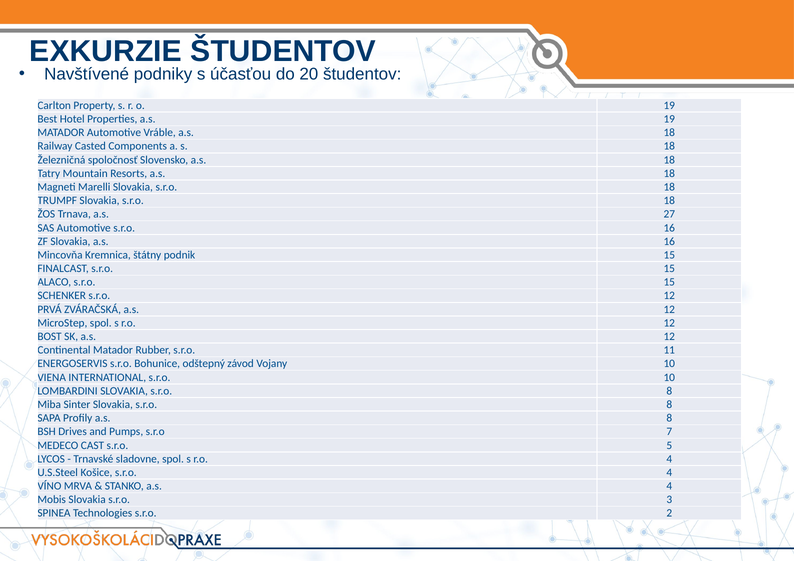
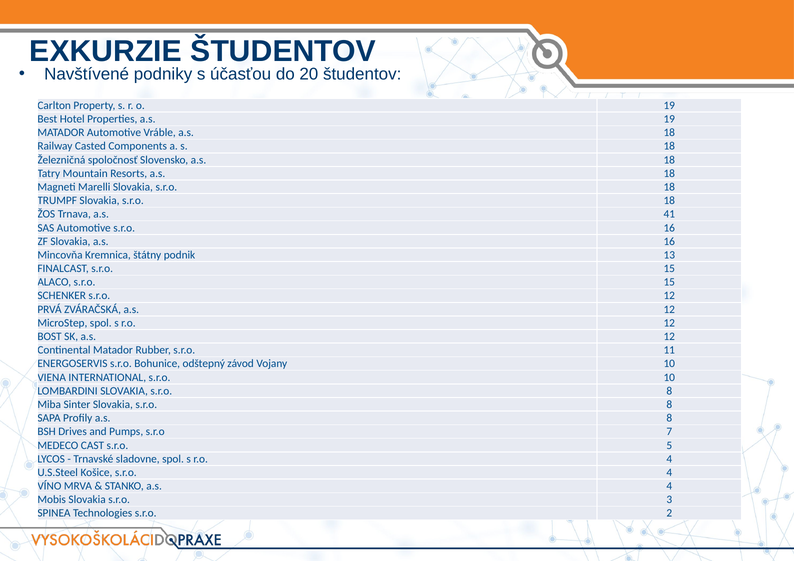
27: 27 -> 41
podnik 15: 15 -> 13
